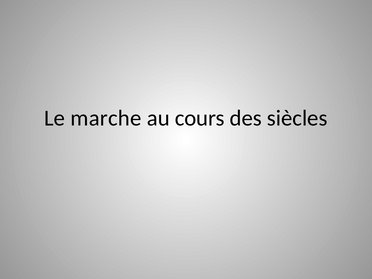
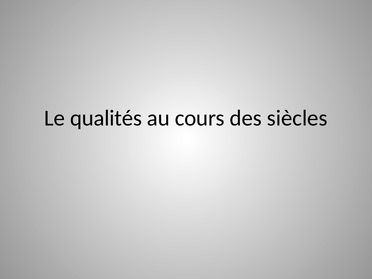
marche: marche -> qualités
